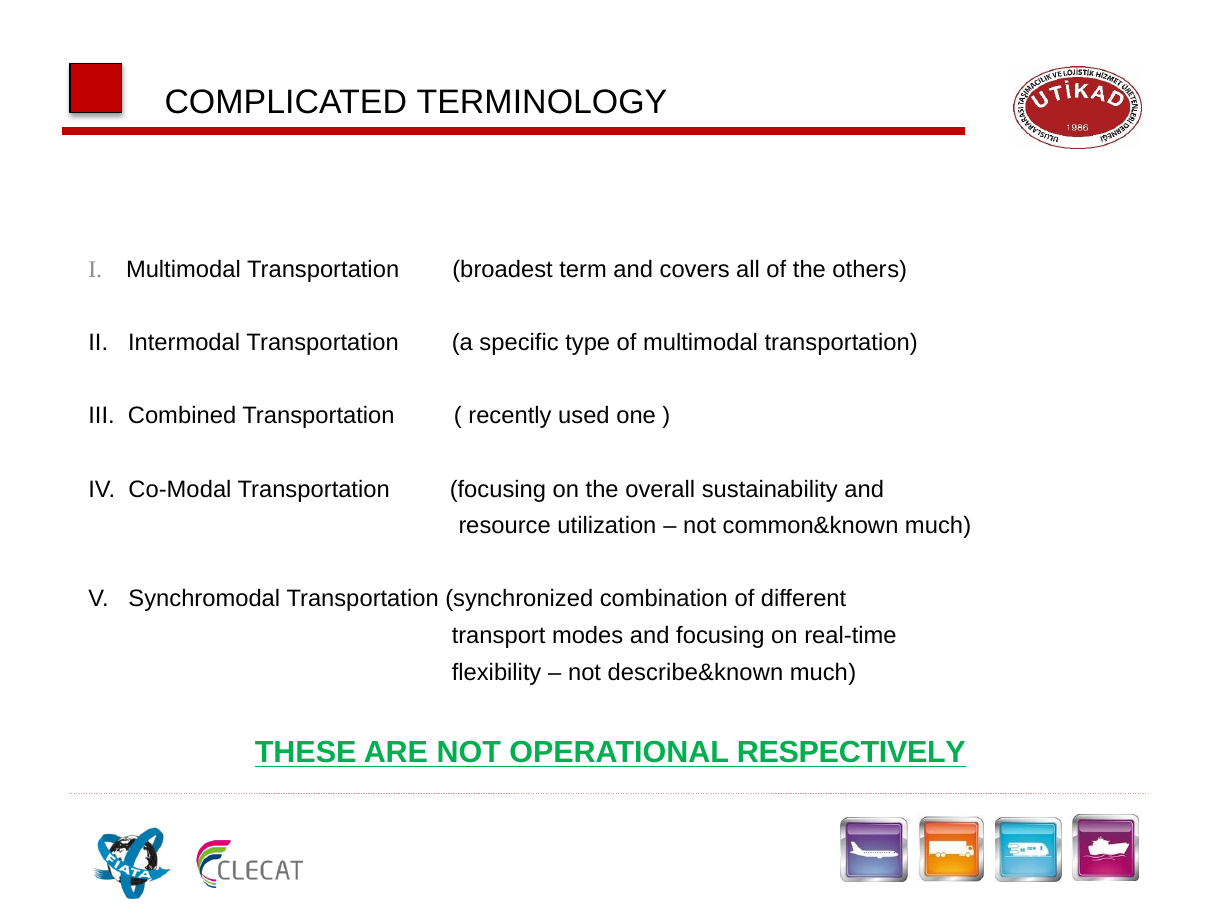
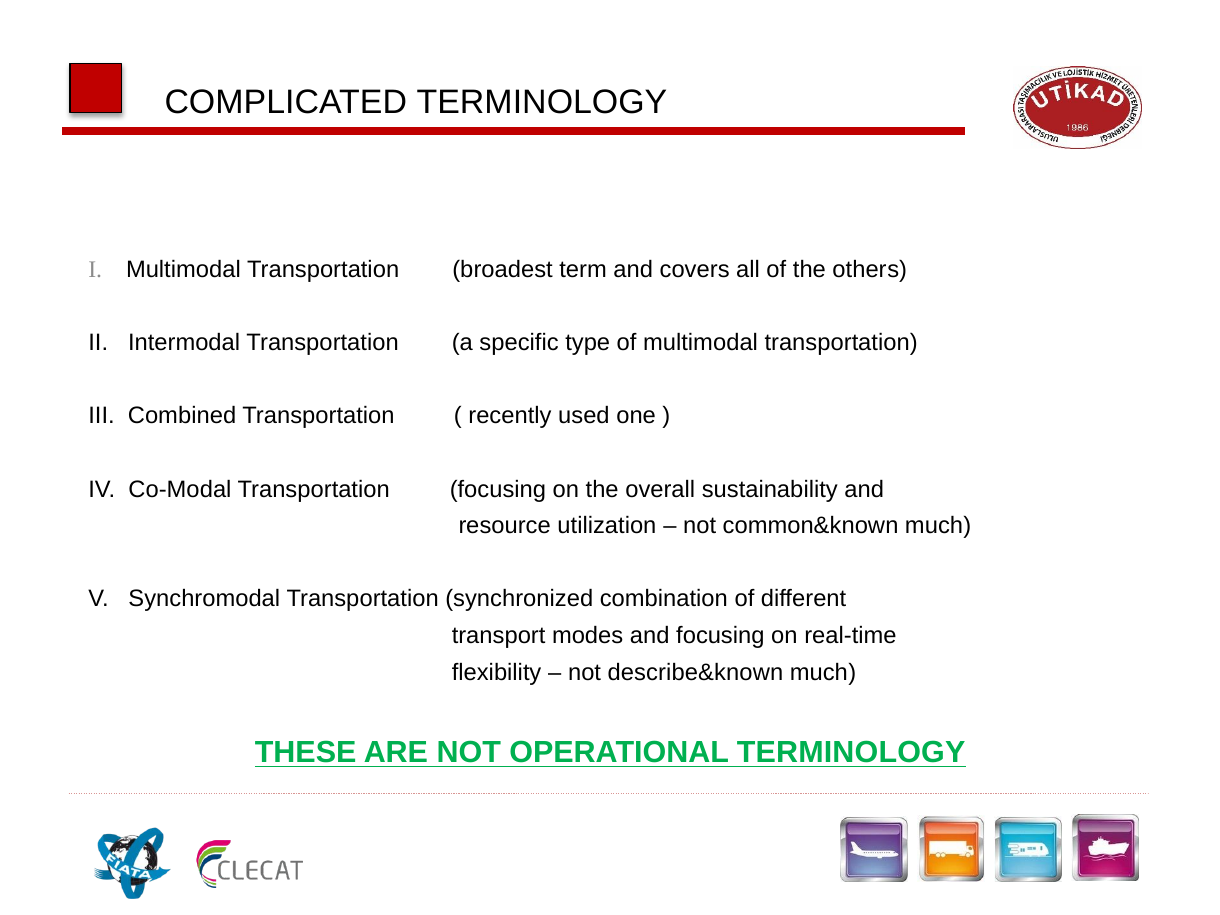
OPERATIONAL RESPECTIVELY: RESPECTIVELY -> TERMINOLOGY
